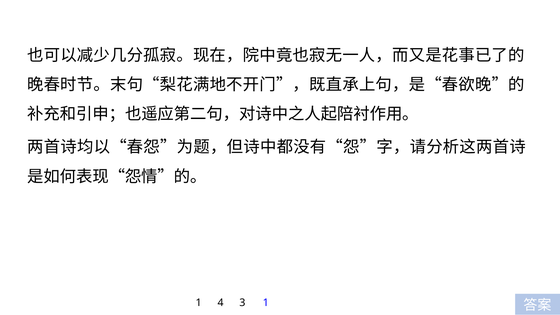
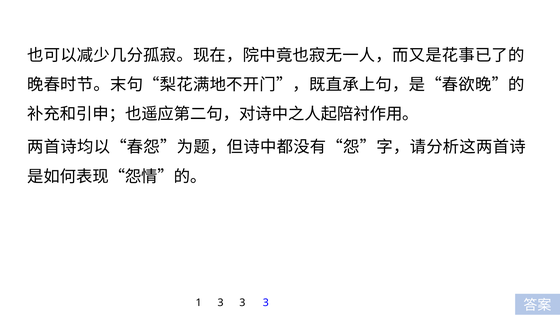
1 4: 4 -> 3
1 at (266, 303): 1 -> 3
